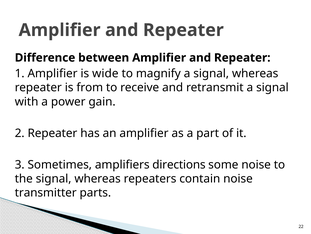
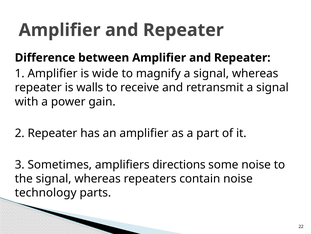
from: from -> walls
transmitter: transmitter -> technology
